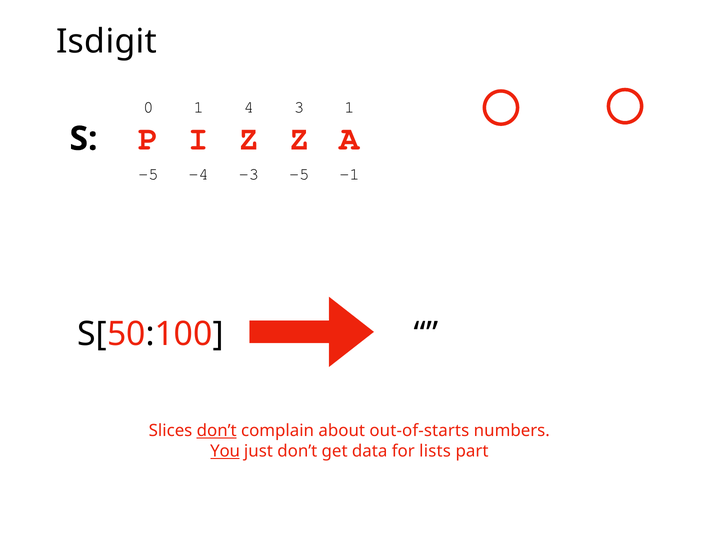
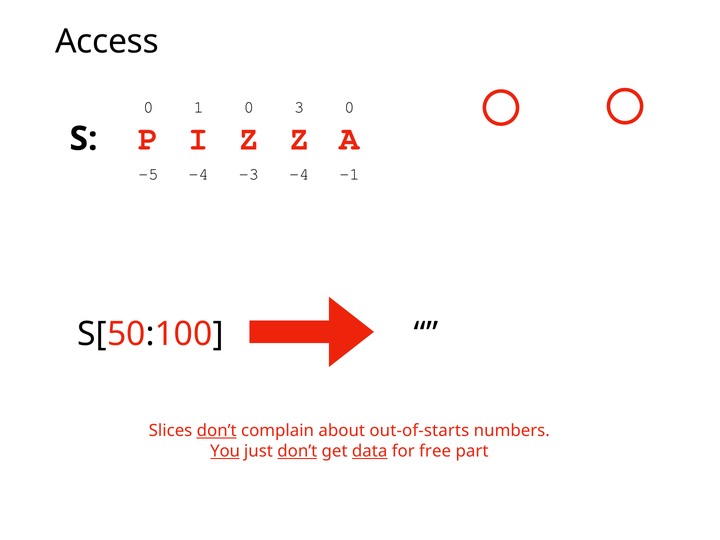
Isdigit: Isdigit -> Access
1 4: 4 -> 0
3 1: 1 -> 0
-3 -5: -5 -> -4
don’t at (297, 451) underline: none -> present
data underline: none -> present
lists: lists -> free
